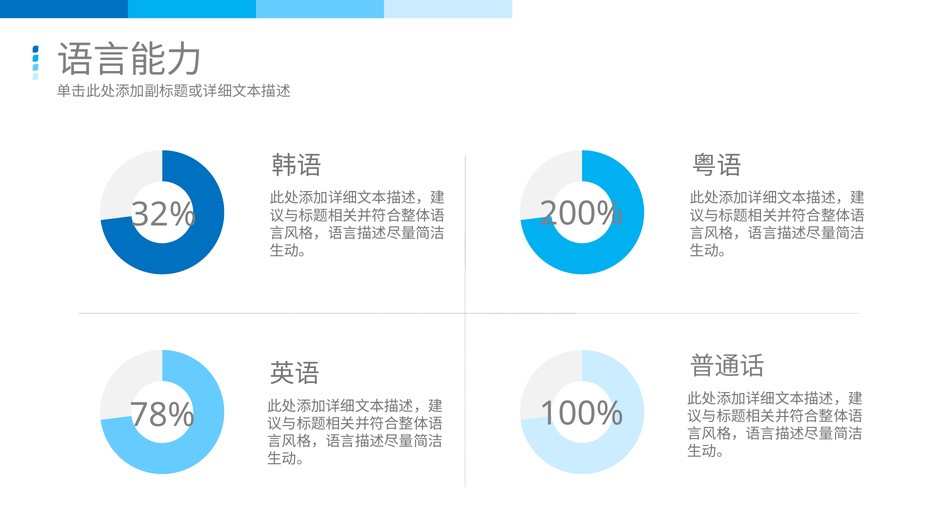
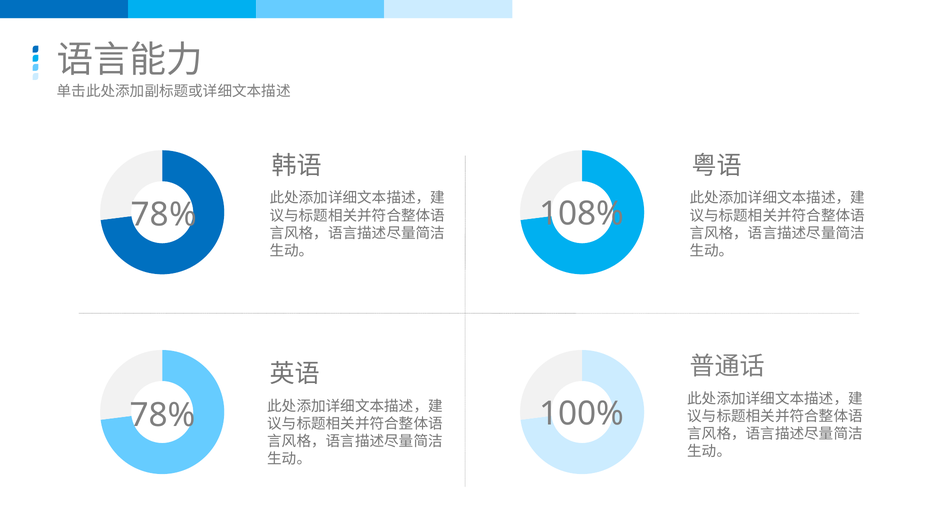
200%: 200% -> 108%
32% at (164, 215): 32% -> 78%
